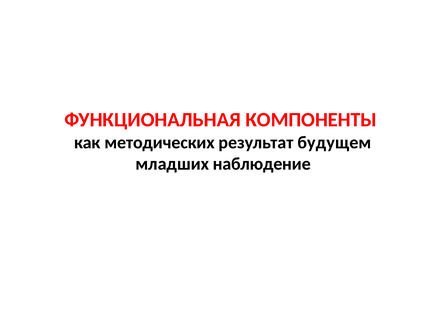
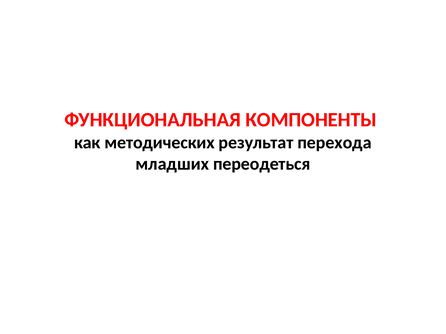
будущем: будущем -> перехода
наблюдение: наблюдение -> переодеться
